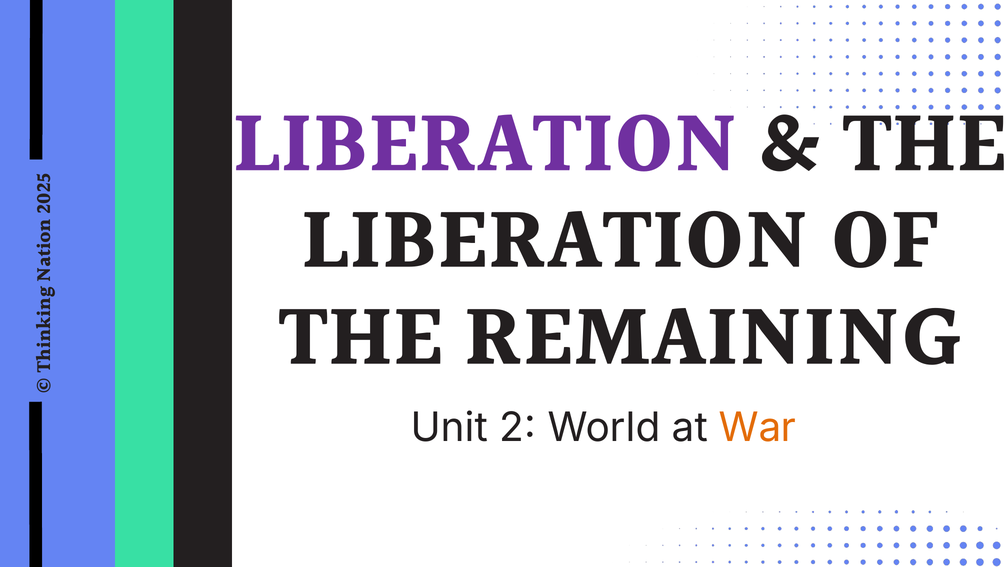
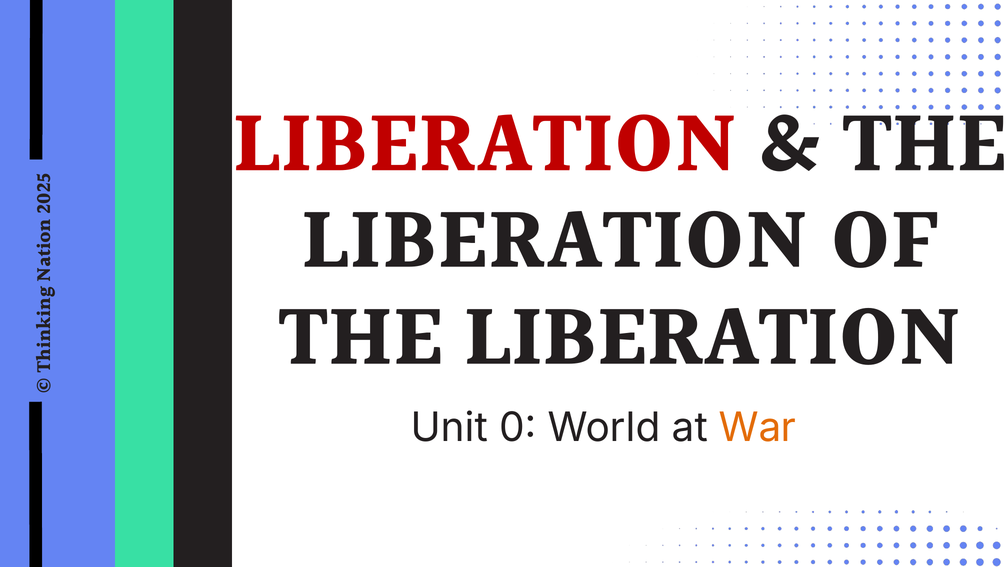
LIBERATION at (486, 146) colour: purple -> red
REMAINING at (713, 340): REMAINING -> LIBERATION
Unit 2: 2 -> 0
